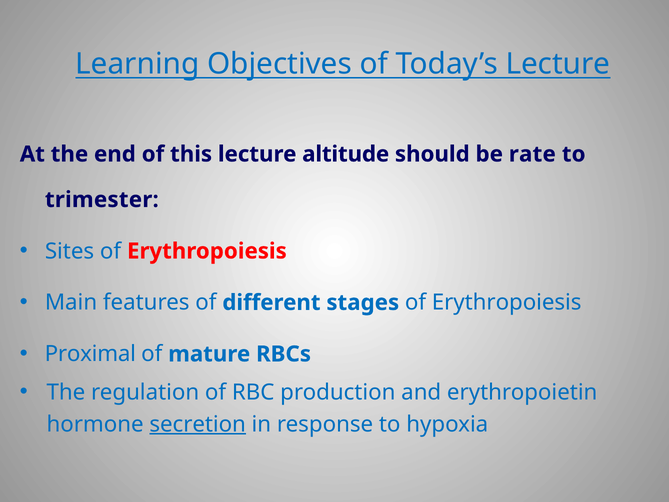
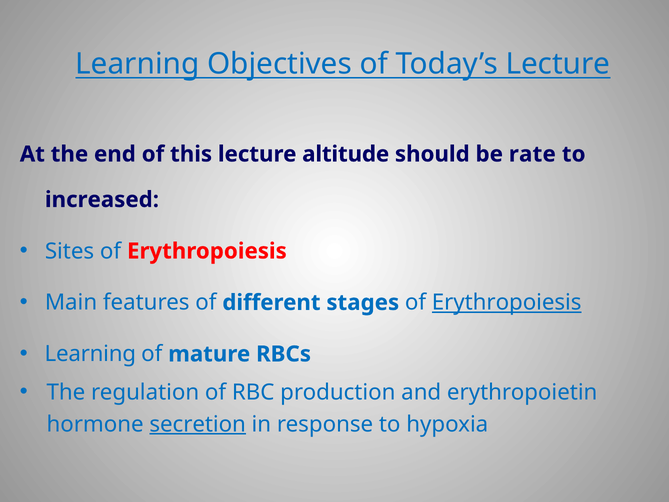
trimester: trimester -> increased
Erythropoiesis at (507, 302) underline: none -> present
Proximal at (90, 354): Proximal -> Learning
